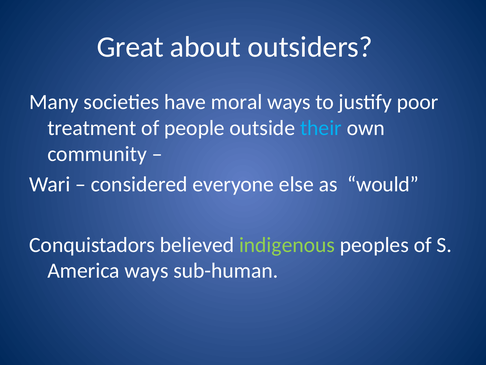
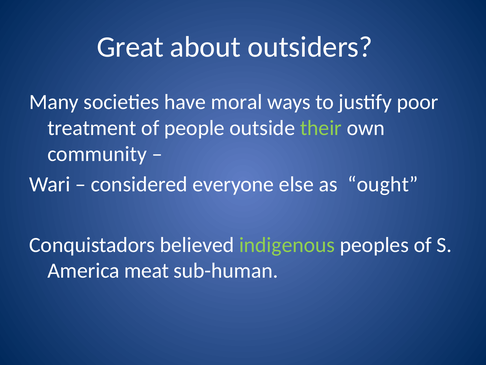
their colour: light blue -> light green
would: would -> ought
America ways: ways -> meat
